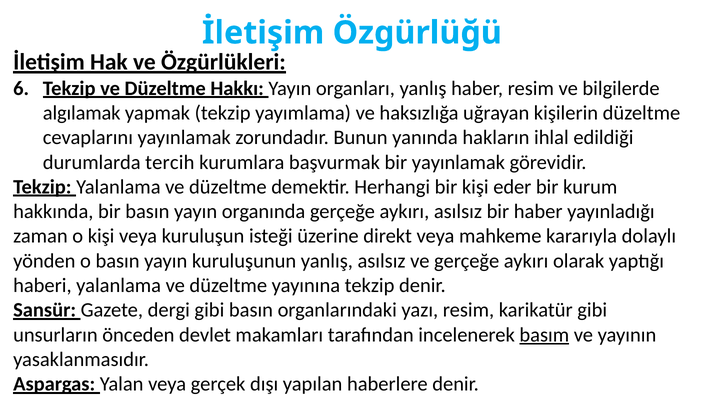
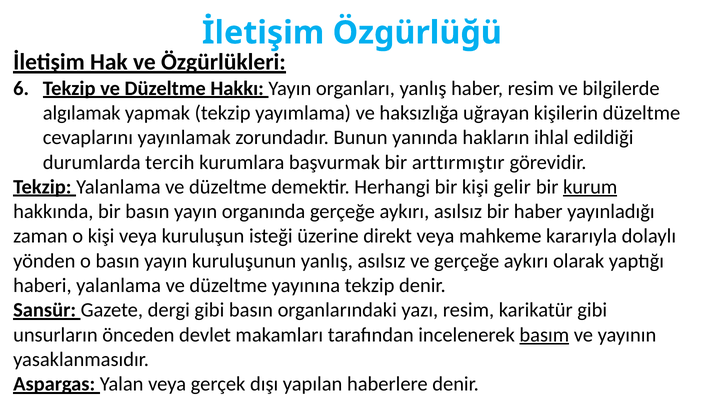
bir yayınlamak: yayınlamak -> arttırmıştır
eder: eder -> gelir
kurum underline: none -> present
